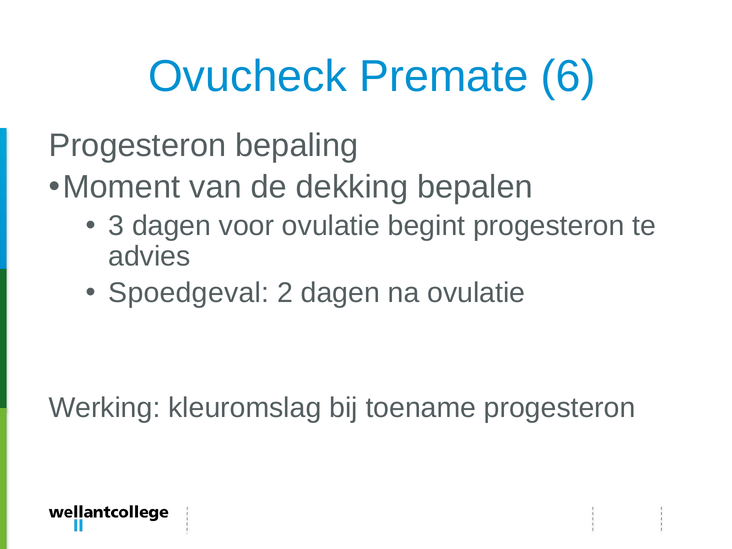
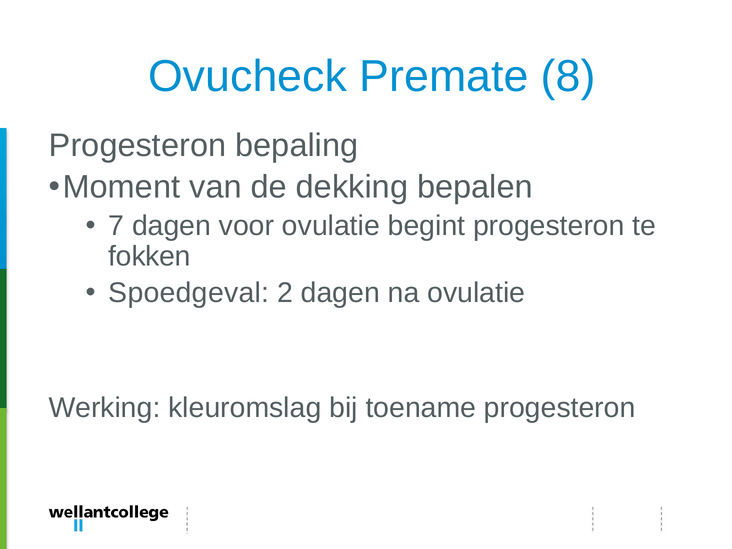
6: 6 -> 8
3: 3 -> 7
advies: advies -> fokken
